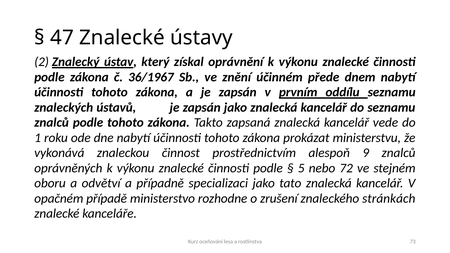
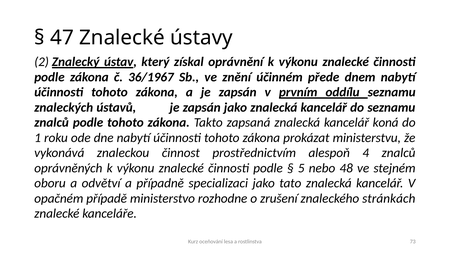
vede: vede -> koná
9: 9 -> 4
72: 72 -> 48
